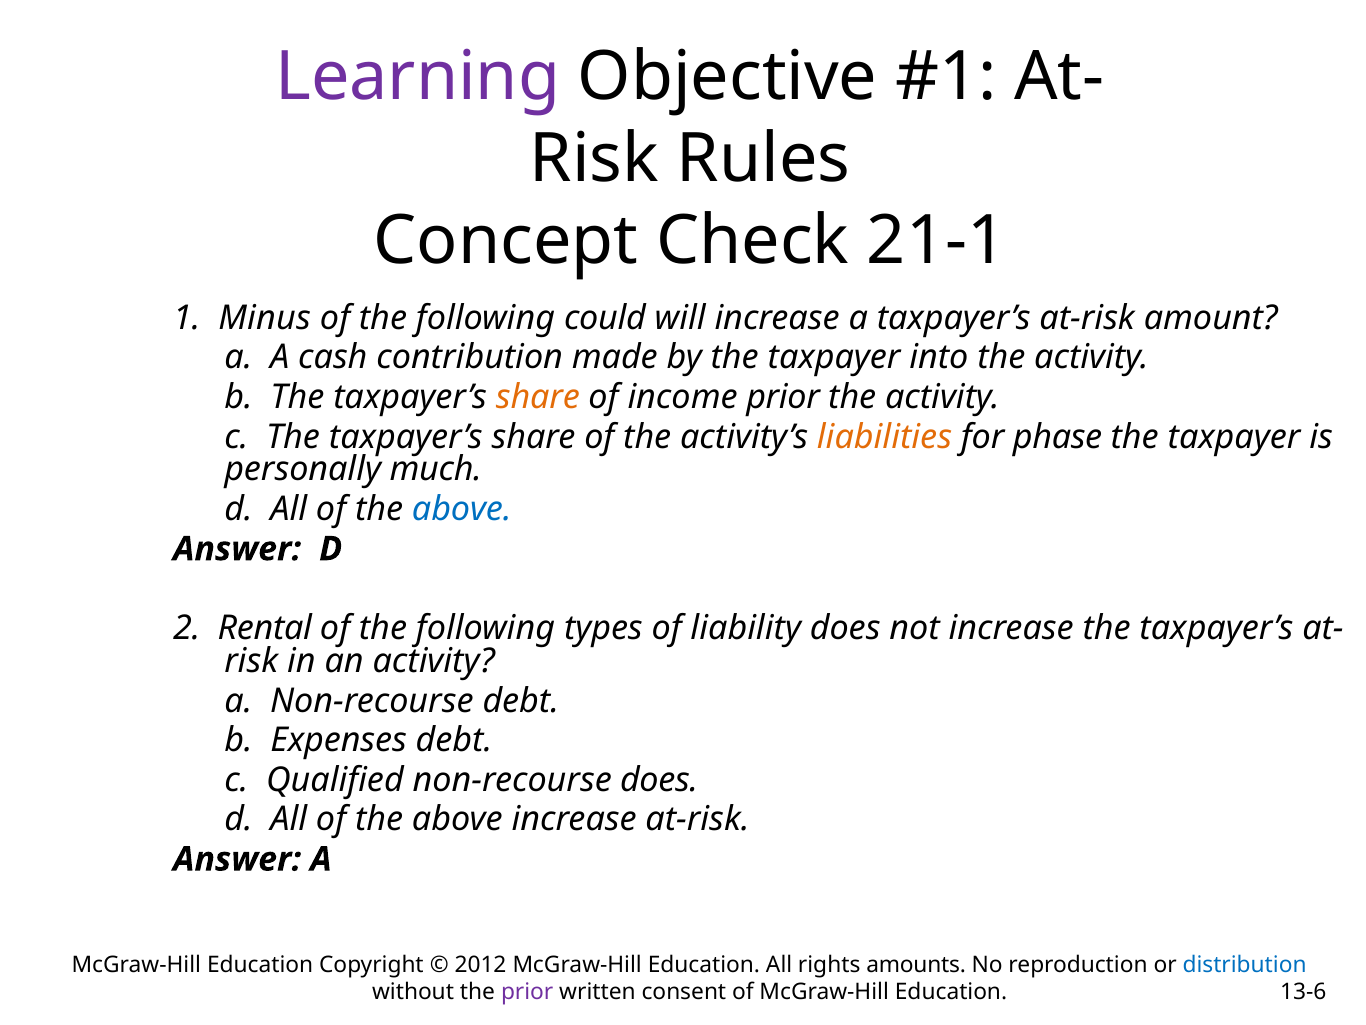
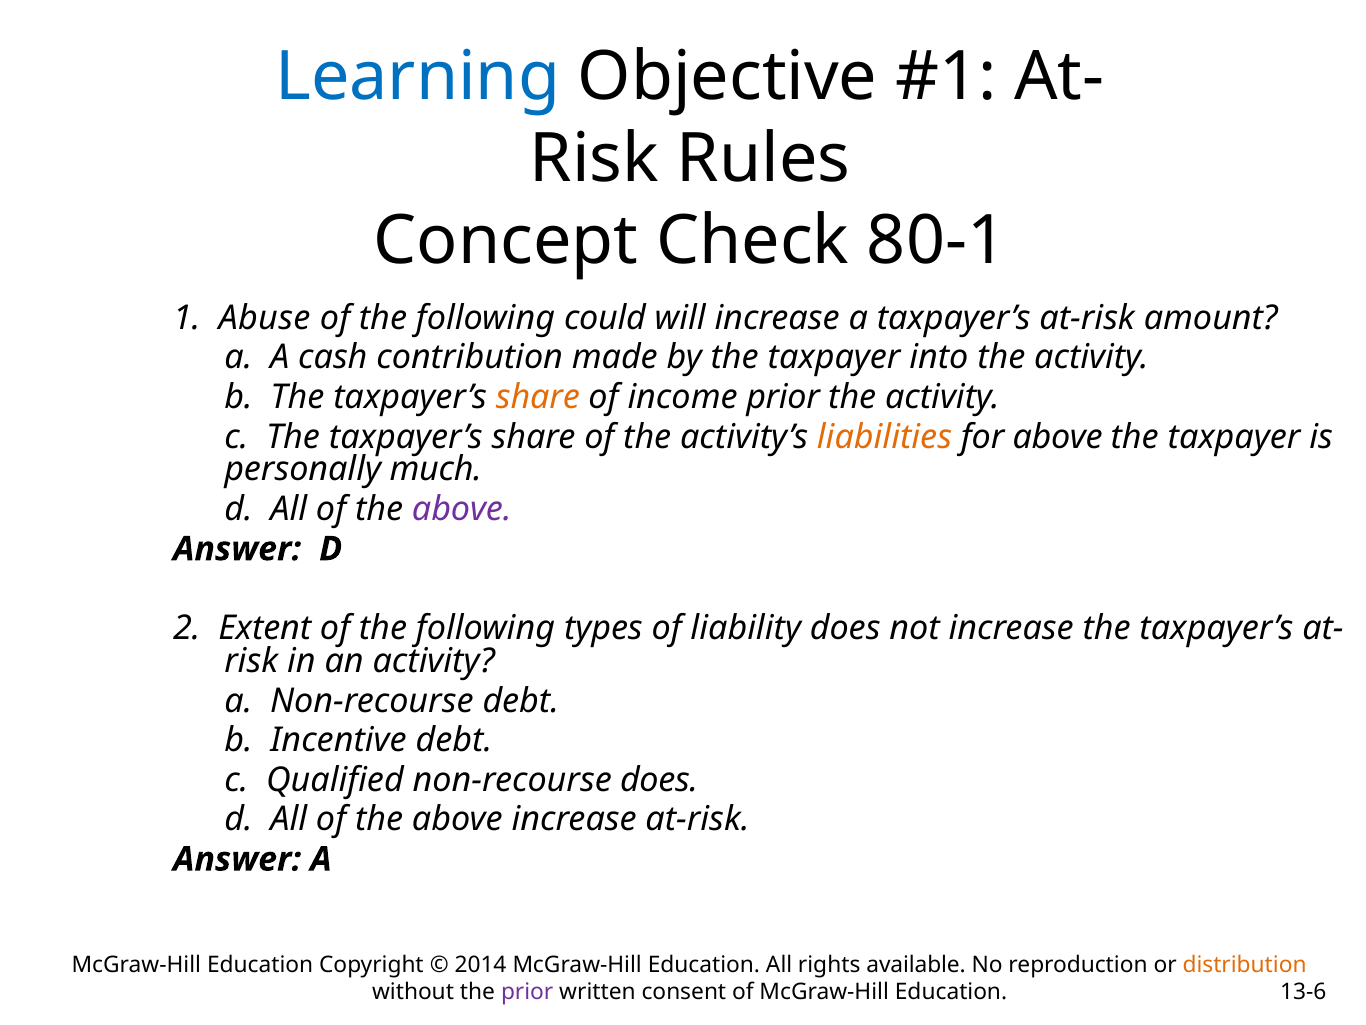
Learning colour: purple -> blue
21-1: 21-1 -> 80-1
Minus: Minus -> Abuse
for phase: phase -> above
above at (462, 509) colour: blue -> purple
Rental: Rental -> Extent
Expenses: Expenses -> Incentive
2012: 2012 -> 2014
amounts: amounts -> available
distribution colour: blue -> orange
